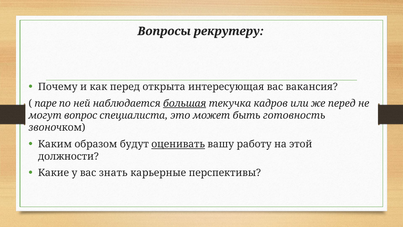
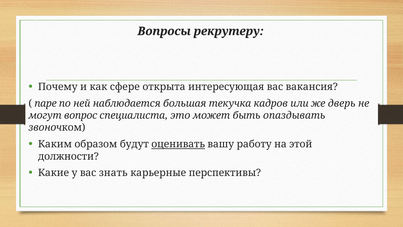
как перед: перед -> сфере
большая underline: present -> none
же перед: перед -> дверь
готовность: готовность -> опаздывать
